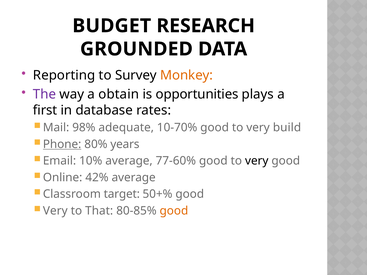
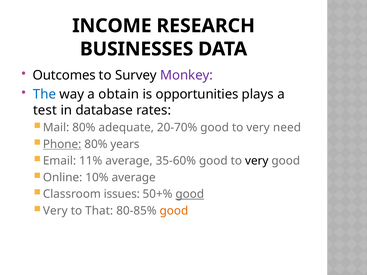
BUDGET: BUDGET -> INCOME
GROUNDED: GROUNDED -> BUSINESSES
Reporting: Reporting -> Outcomes
Monkey colour: orange -> purple
The colour: purple -> blue
first: first -> test
Mail 98%: 98% -> 80%
10-70%: 10-70% -> 20-70%
build: build -> need
10%: 10% -> 11%
77-60%: 77-60% -> 35-60%
42%: 42% -> 10%
target: target -> issues
good at (190, 194) underline: none -> present
